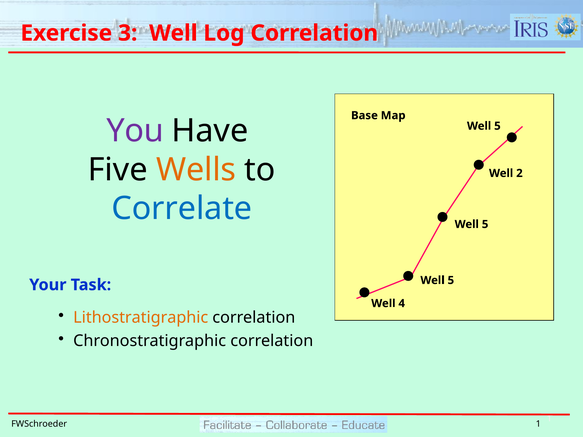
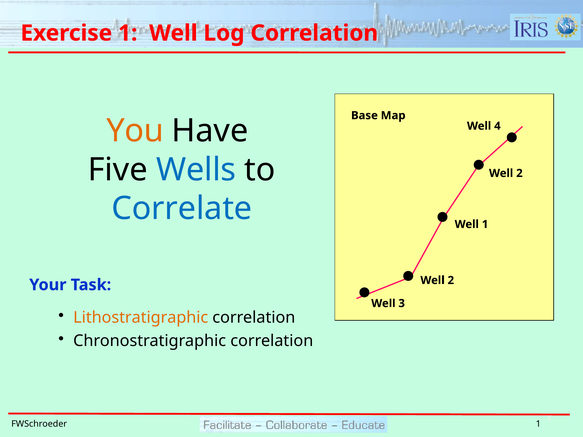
Exercise 3: 3 -> 1
You colour: purple -> orange
5 at (497, 126): 5 -> 4
Wells colour: orange -> blue
5 at (485, 224): 5 -> 1
5 at (451, 280): 5 -> 2
4: 4 -> 3
